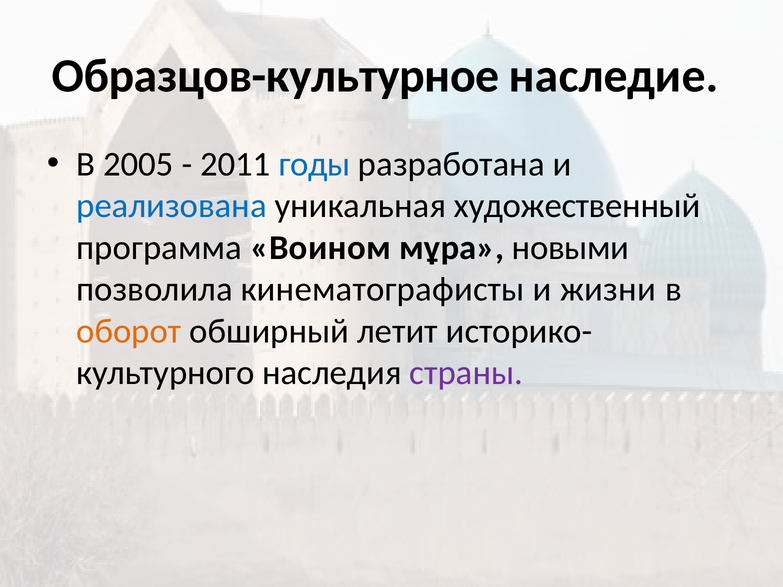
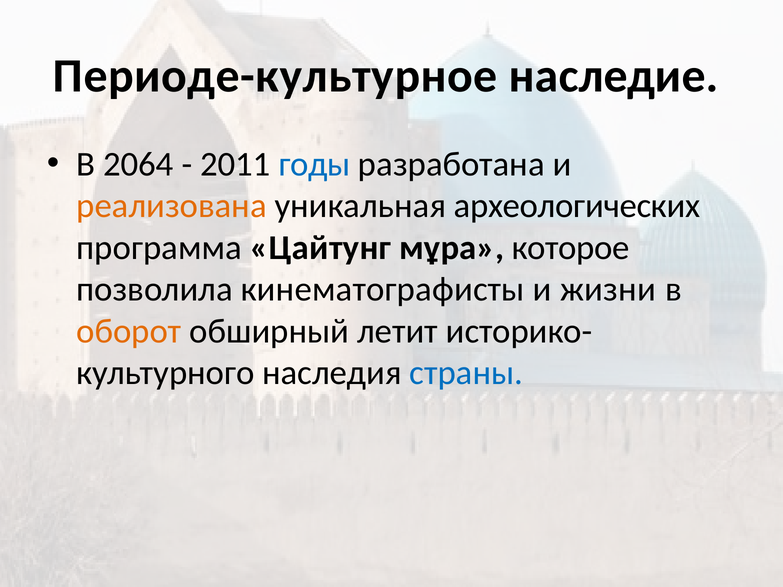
Образцов-культурное: Образцов-культурное -> Периоде-культурное
2005: 2005 -> 2064
реализована colour: blue -> orange
художественный: художественный -> археологических
Воином: Воином -> Цайтунг
новыми: новыми -> которое
страны colour: purple -> blue
